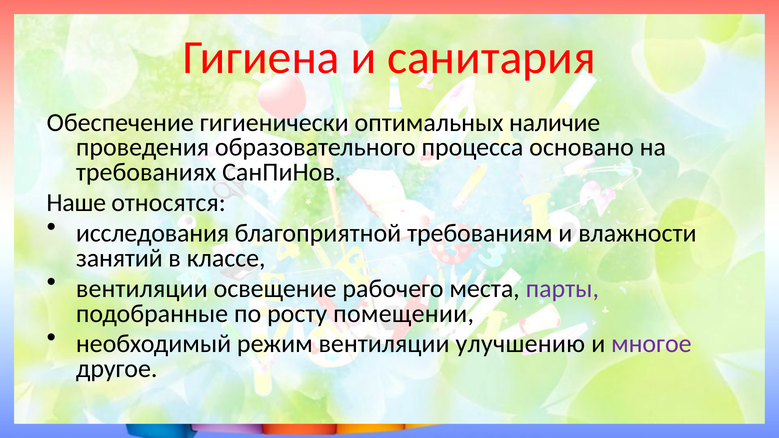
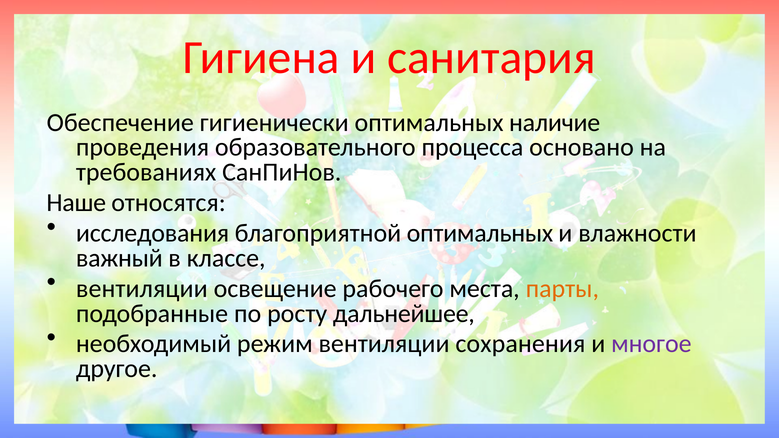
благоприятной требованиям: требованиям -> оптимальных
занятий: занятий -> важный
парты colour: purple -> orange
помещении: помещении -> дальнейшее
улучшению: улучшению -> сохранения
